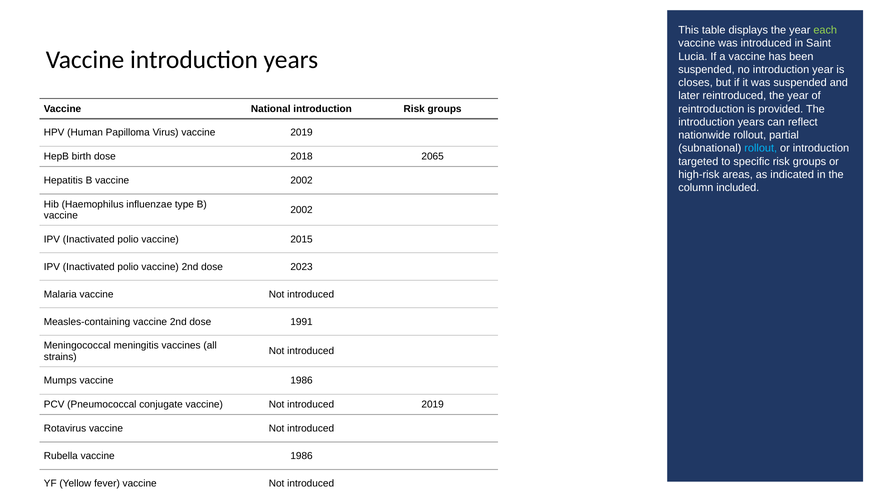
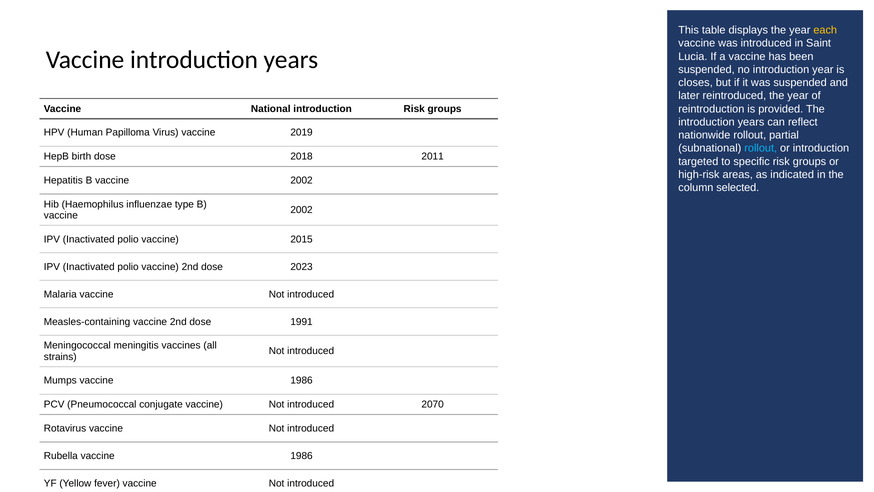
each colour: light green -> yellow
2065: 2065 -> 2011
included: included -> selected
introduced 2019: 2019 -> 2070
